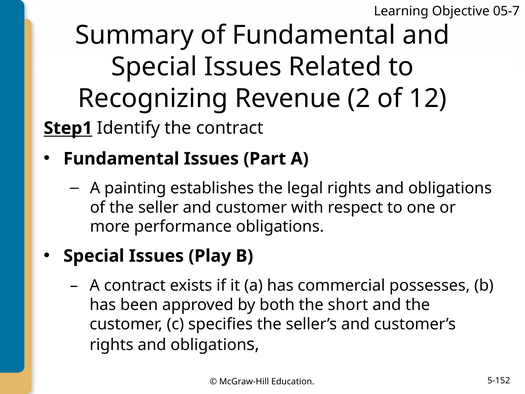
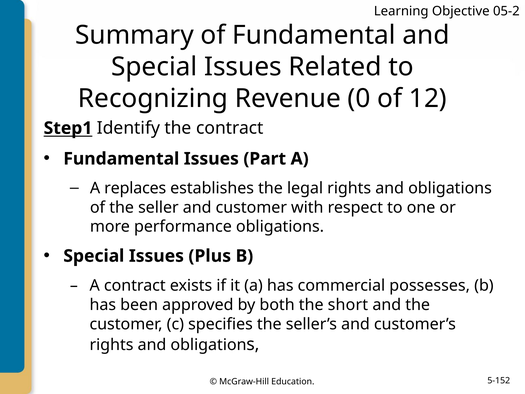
05-7: 05-7 -> 05-2
2: 2 -> 0
painting: painting -> replaces
Play: Play -> Plus
